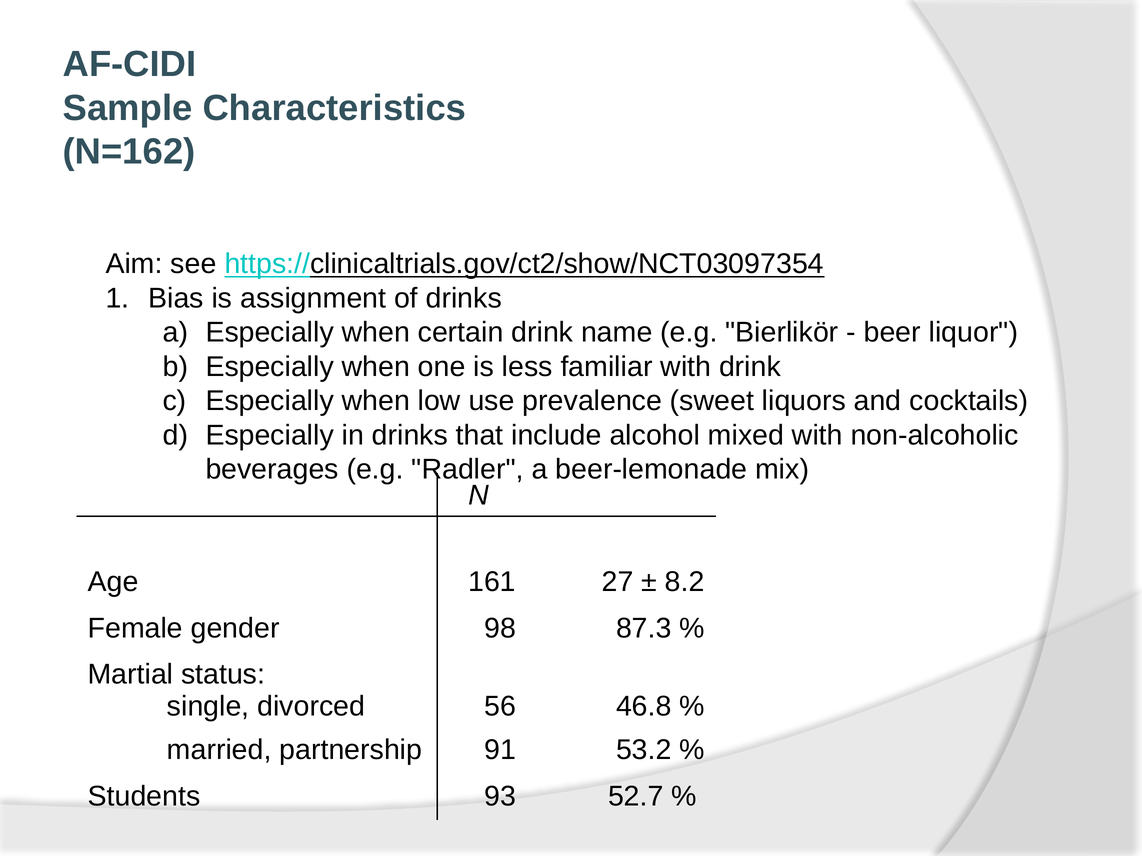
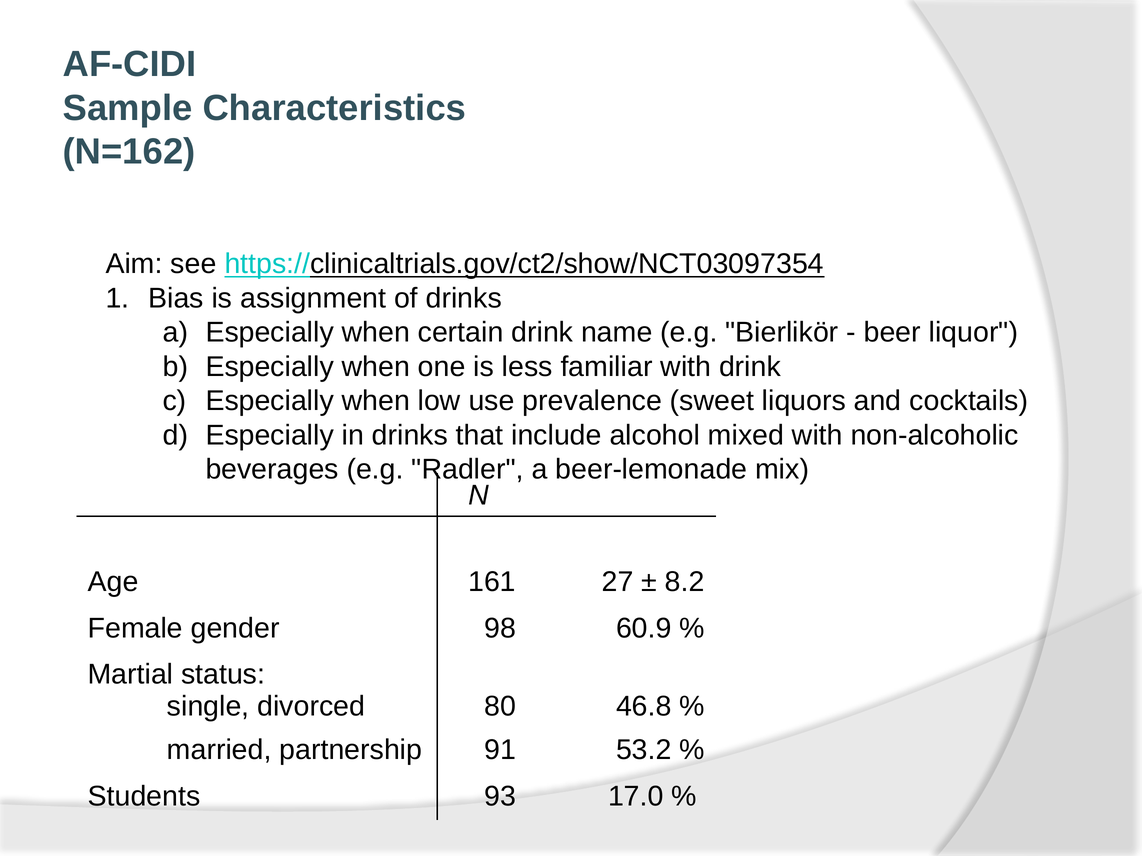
87.3: 87.3 -> 60.9
56: 56 -> 80
52.7: 52.7 -> 17.0
